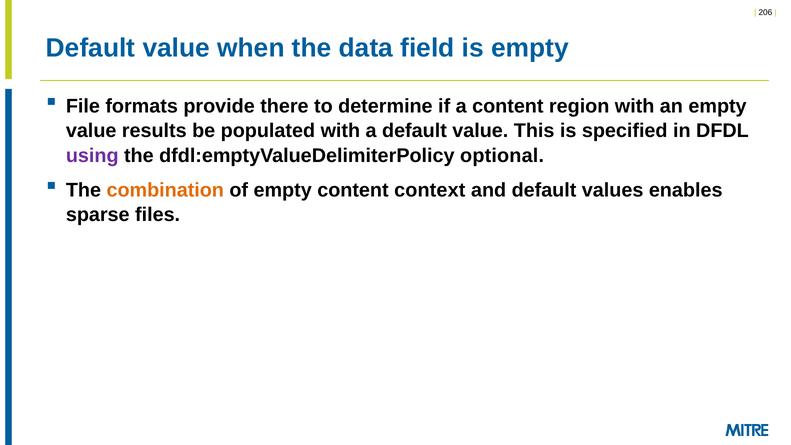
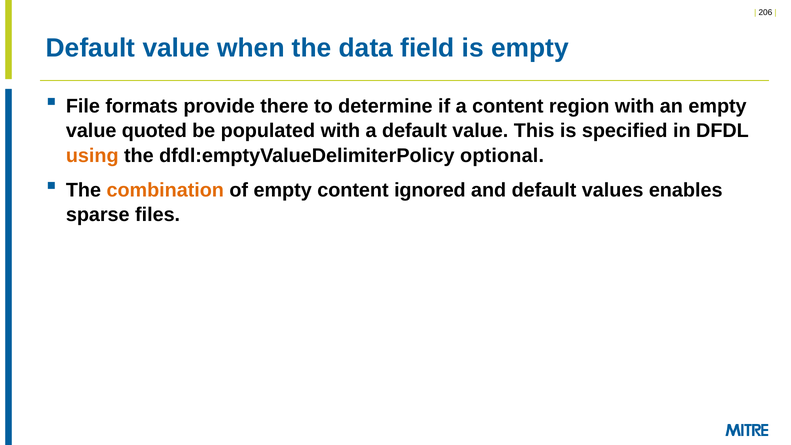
results: results -> quoted
using colour: purple -> orange
context: context -> ignored
